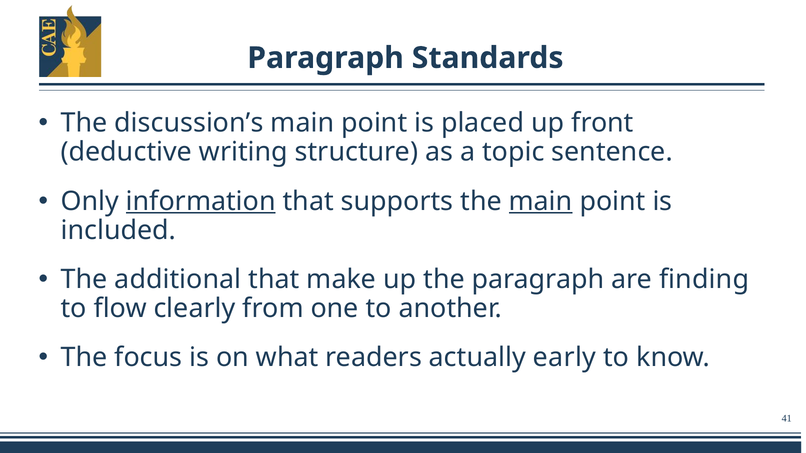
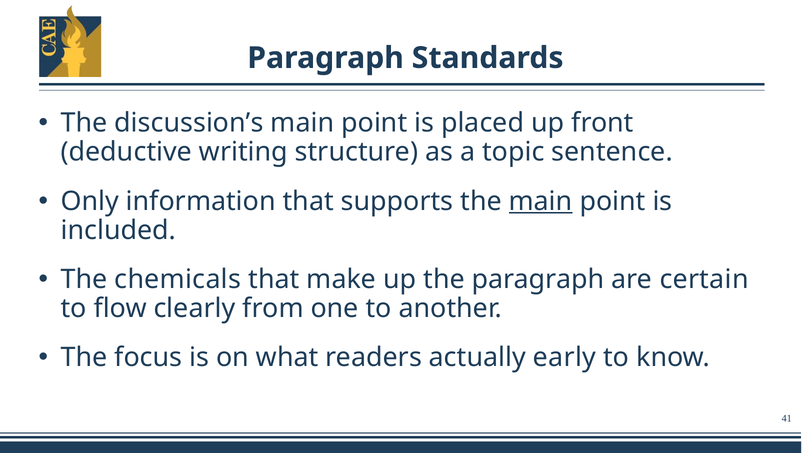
information underline: present -> none
additional: additional -> chemicals
finding: finding -> certain
